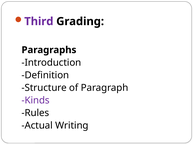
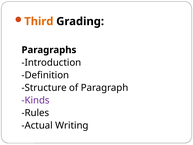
Third colour: purple -> orange
